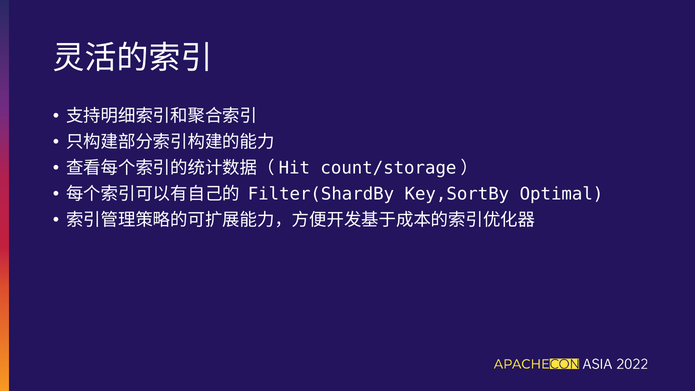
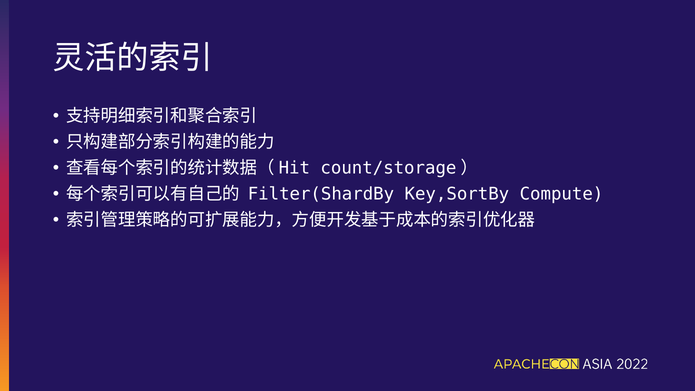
Optimal: Optimal -> Compute
